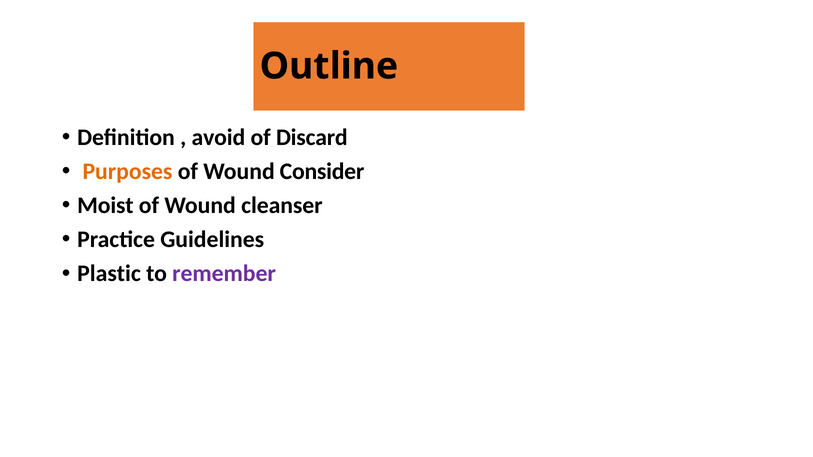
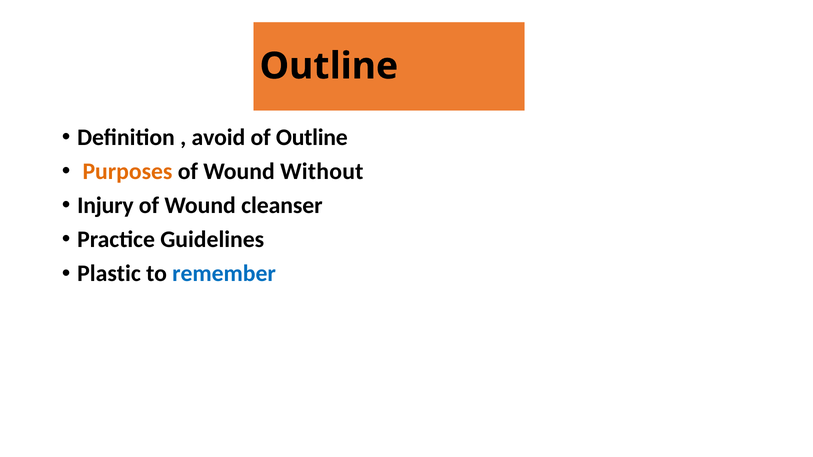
of Discard: Discard -> Outline
Consider: Consider -> Without
Moist: Moist -> Injury
remember colour: purple -> blue
